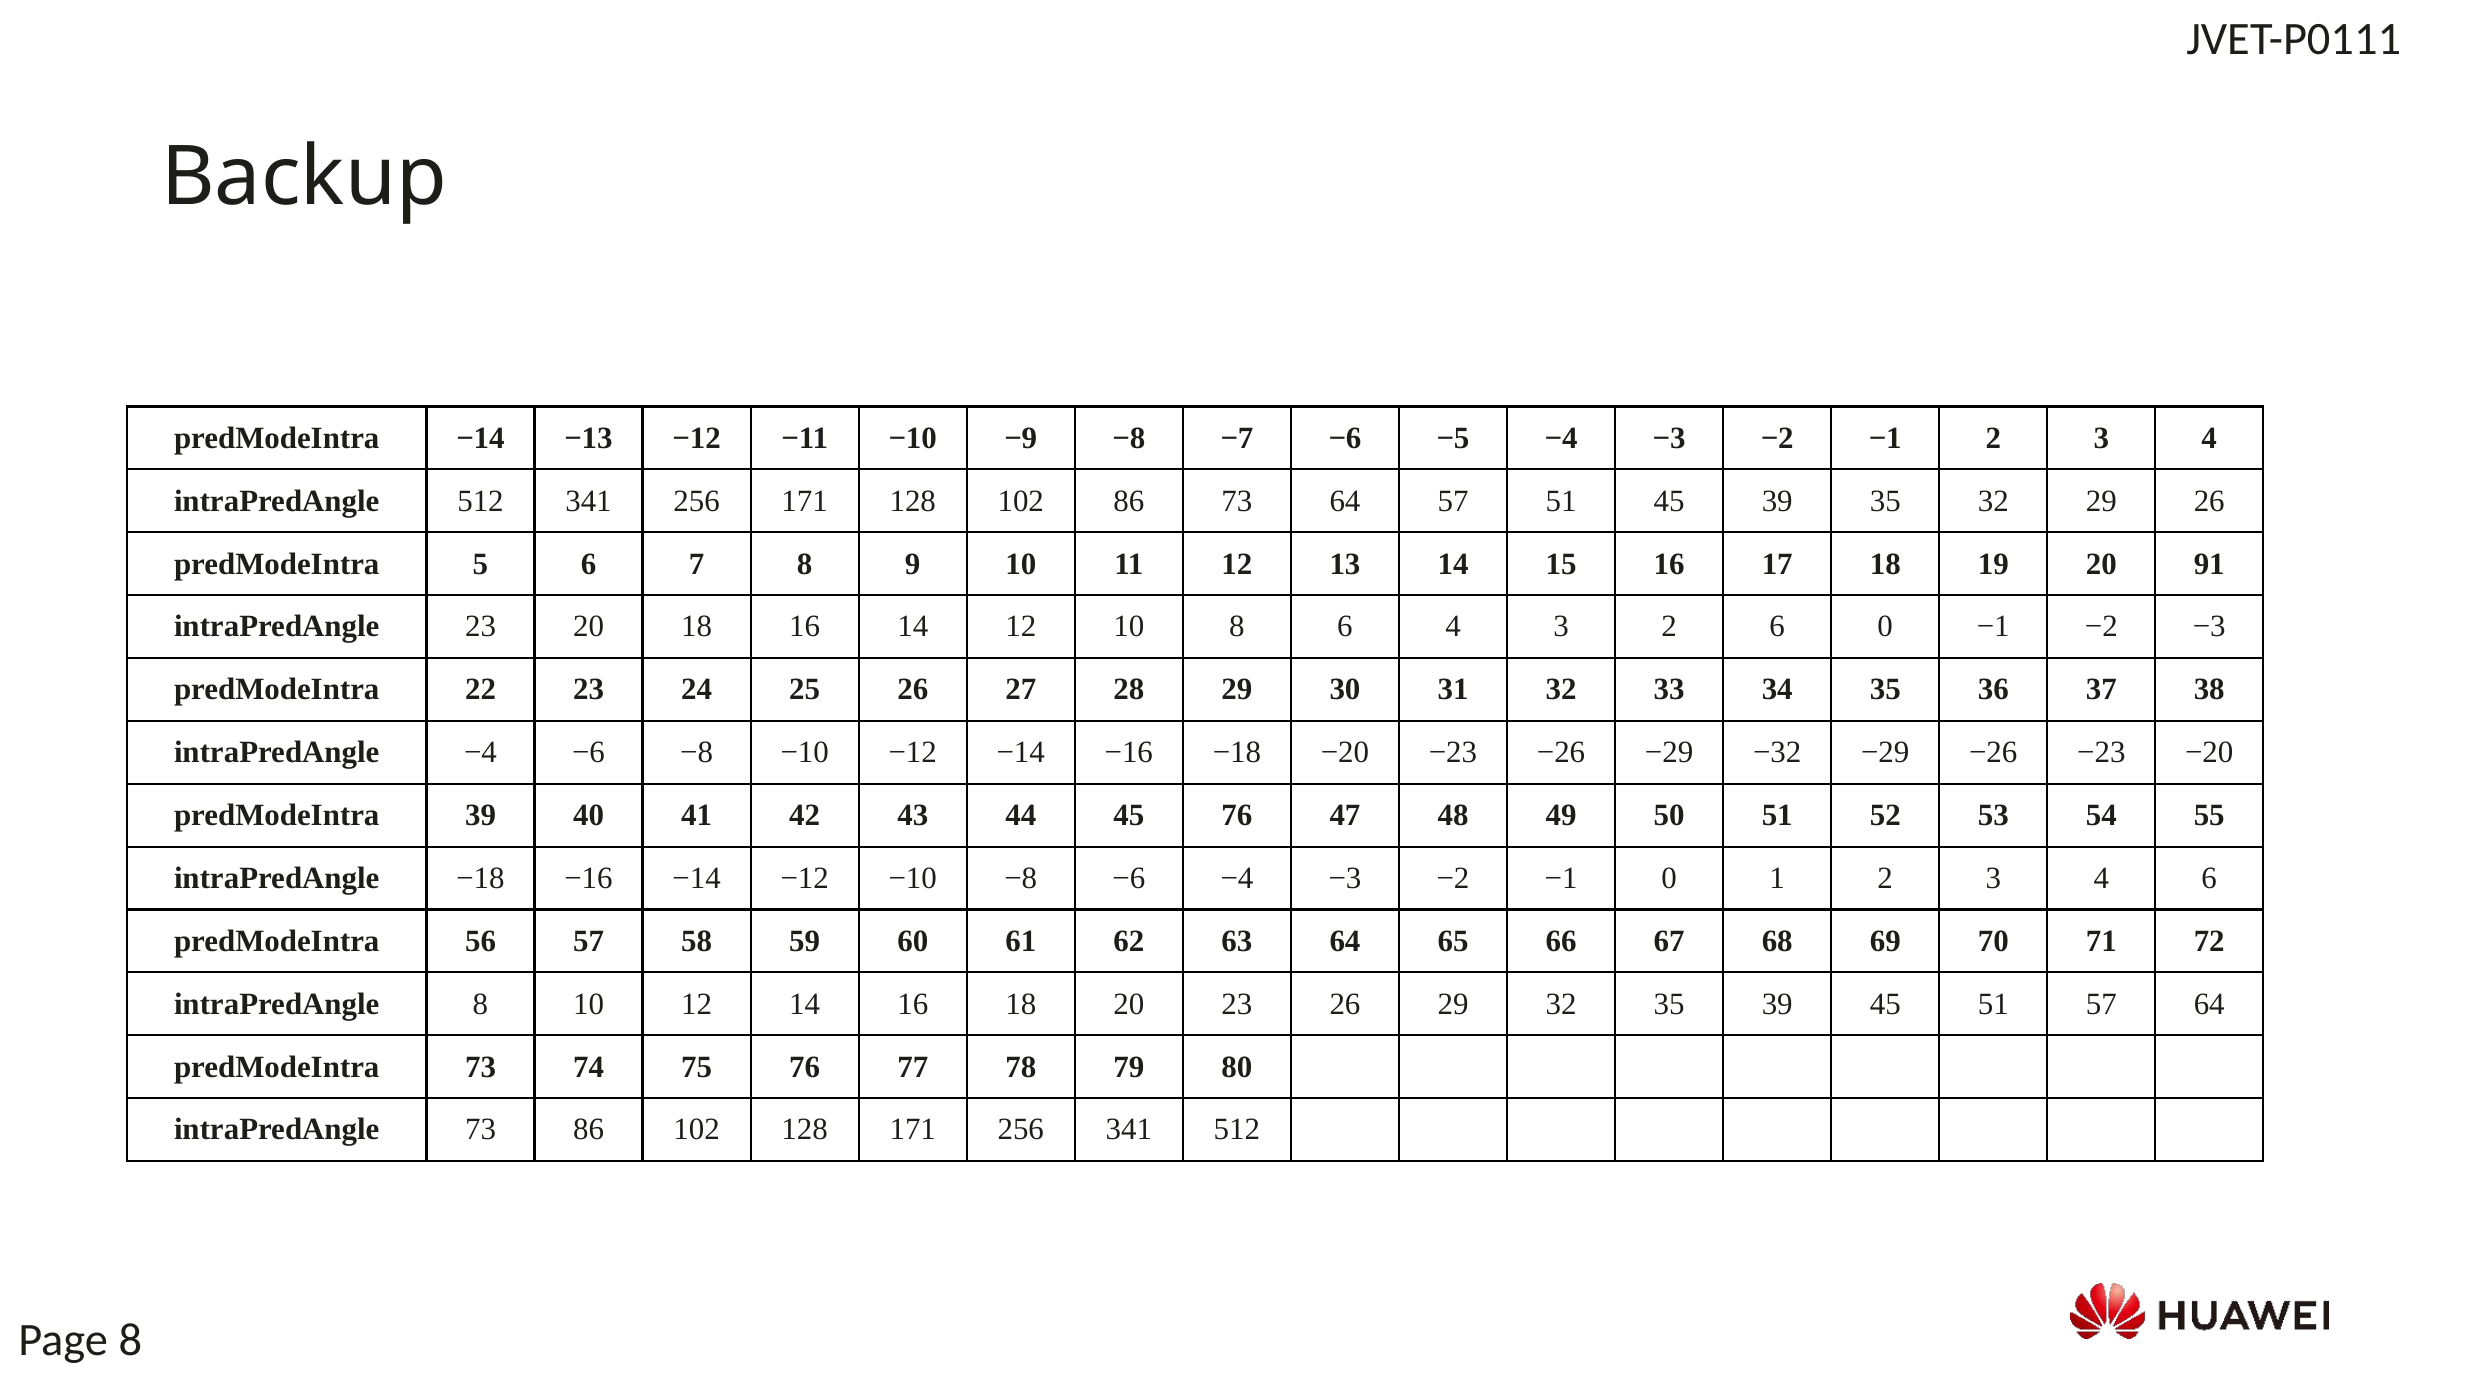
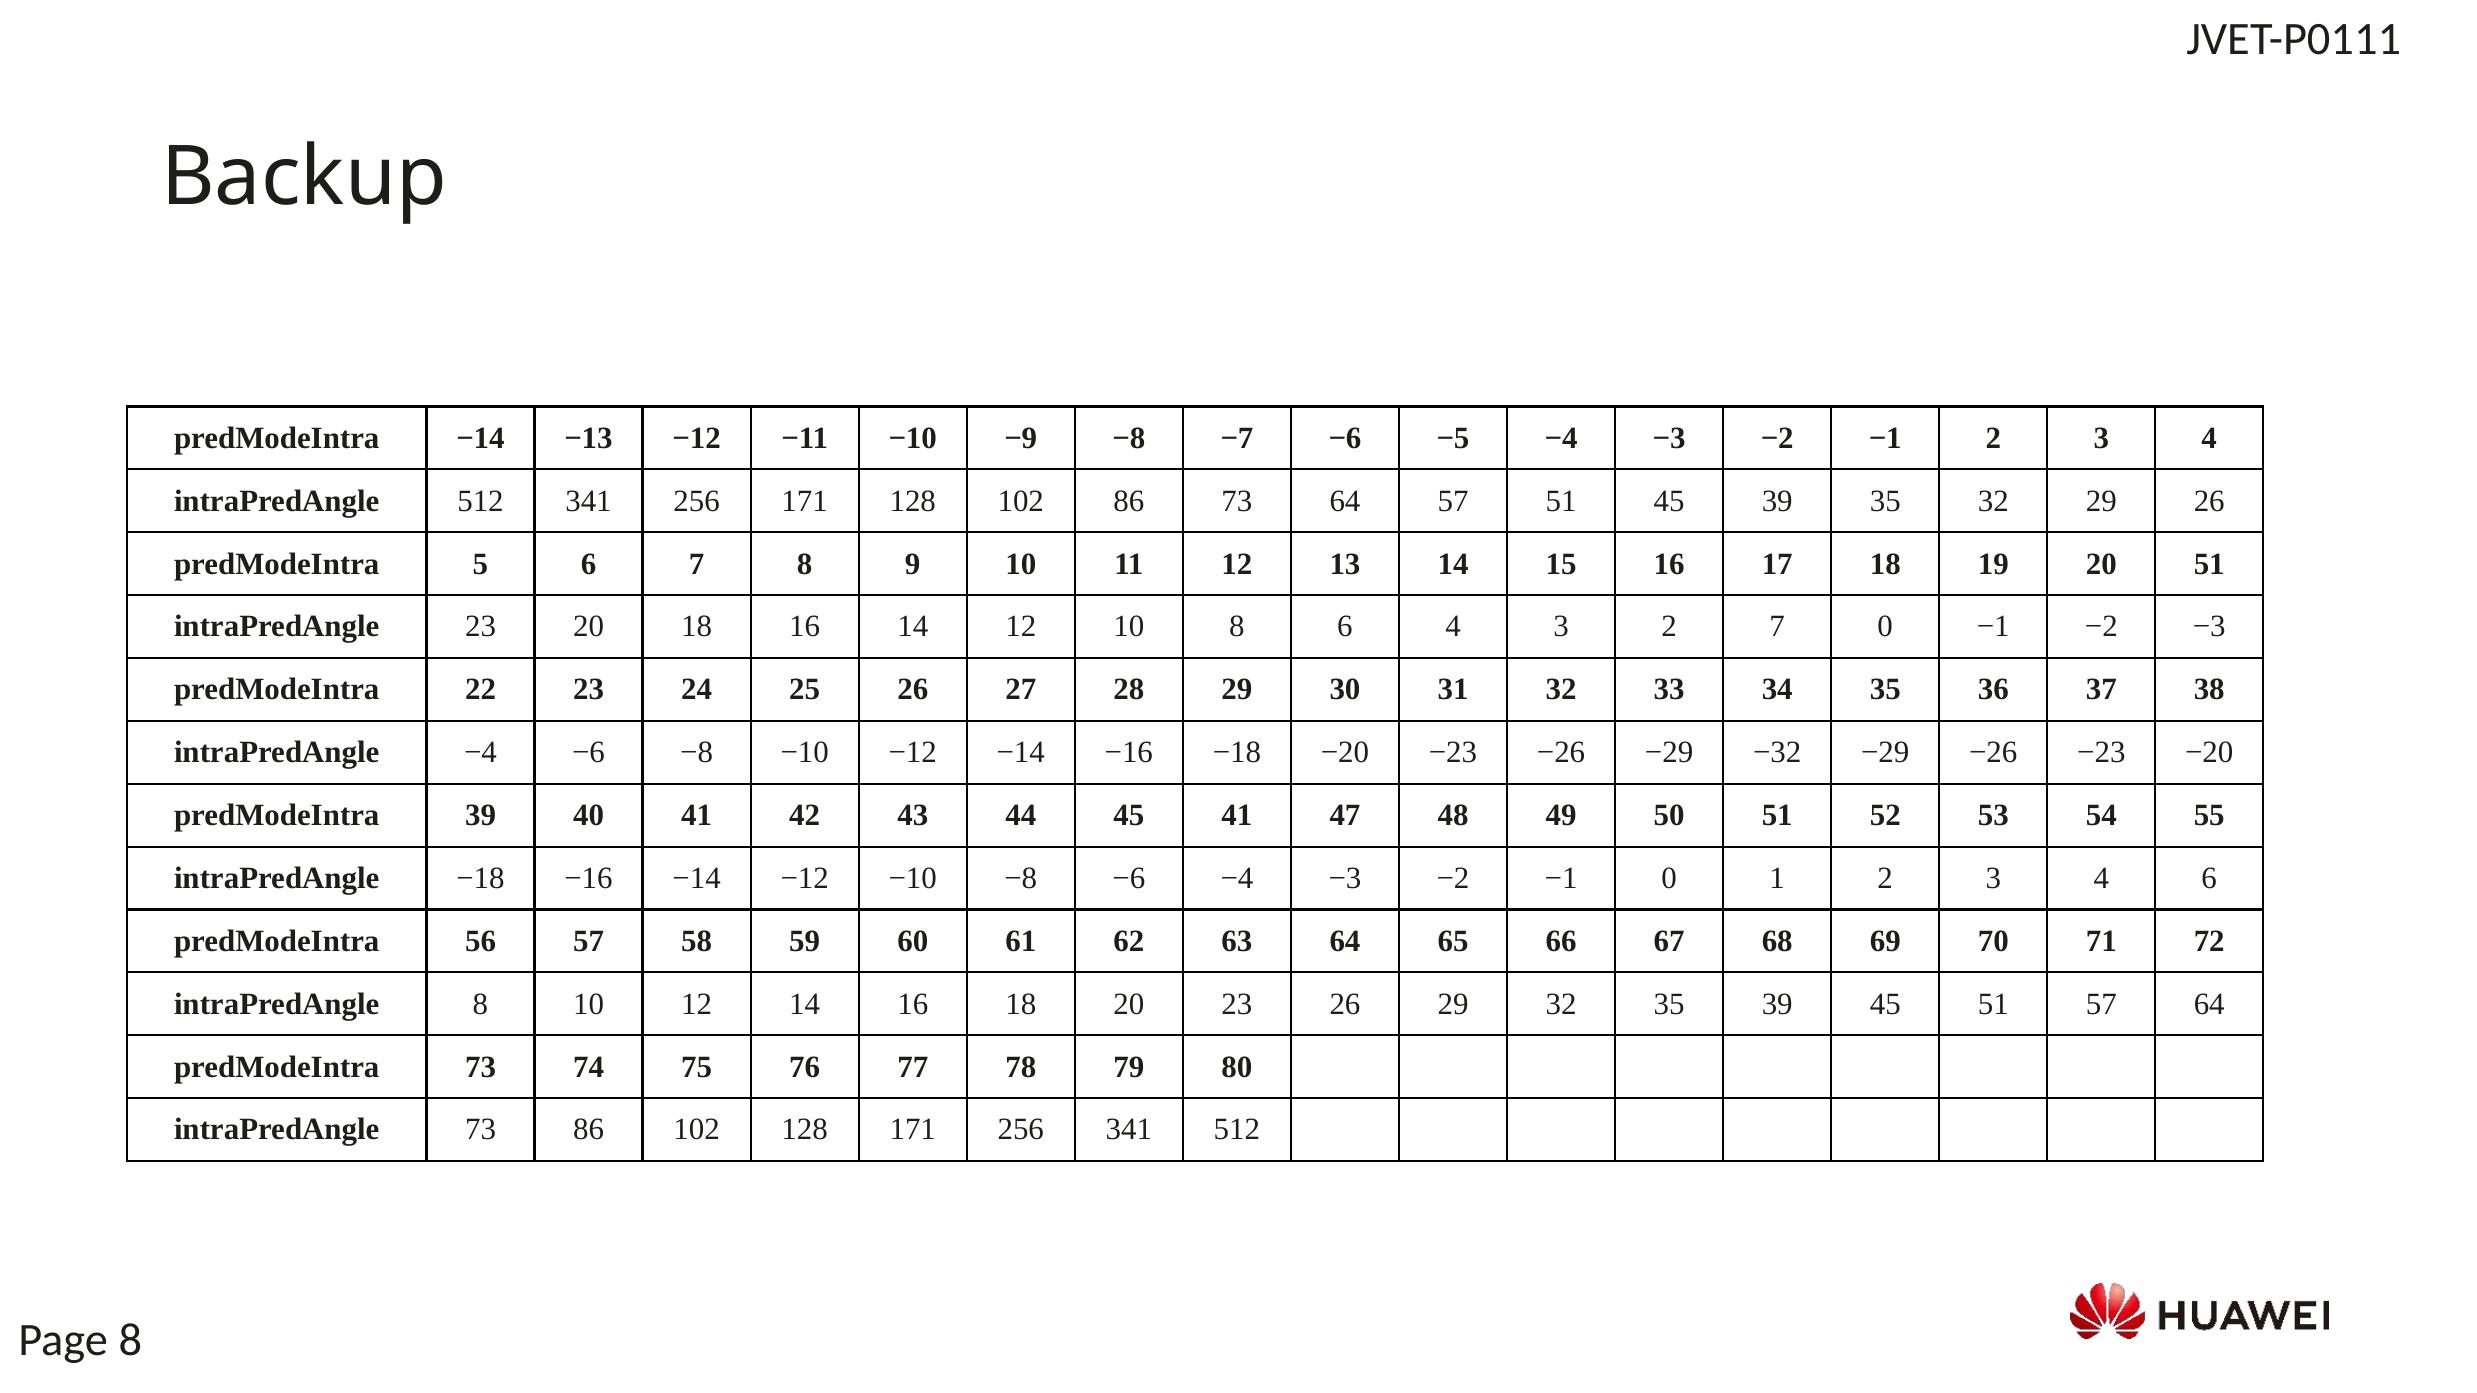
20 91: 91 -> 51
2 6: 6 -> 7
45 76: 76 -> 41
